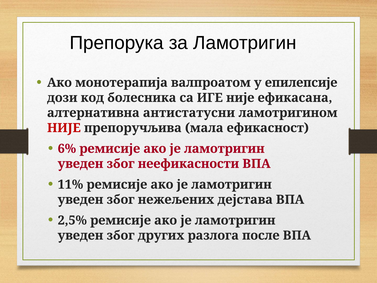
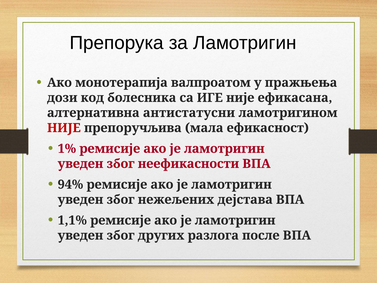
епилепсије: епилепсије -> пражњења
6%: 6% -> 1%
11%: 11% -> 94%
2,5%: 2,5% -> 1,1%
